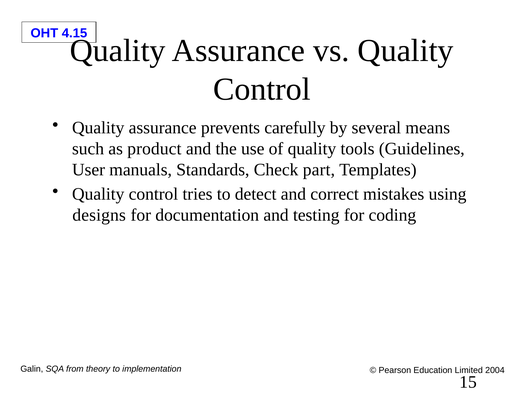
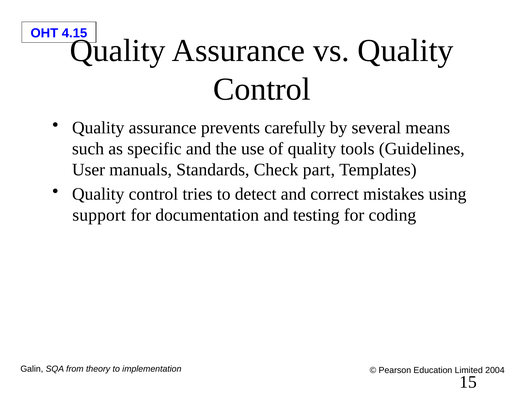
product: product -> specific
designs: designs -> support
